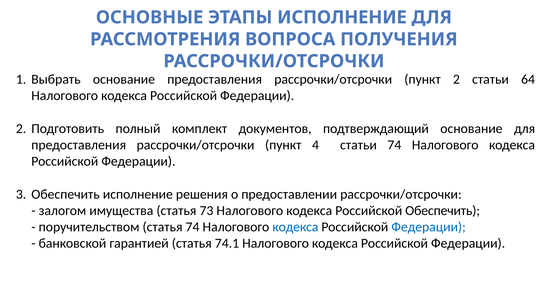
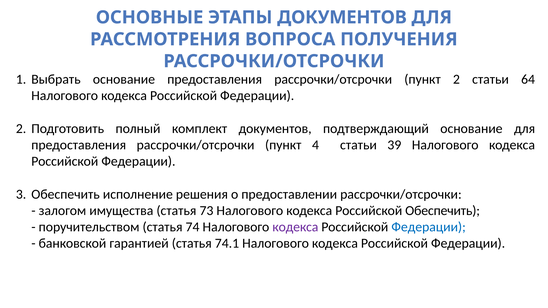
ЭТАПЫ ИСПОЛНЕНИЕ: ИСПОЛНЕНИЕ -> ДОКУМЕНТОВ
статьи 74: 74 -> 39
кодекса at (295, 227) colour: blue -> purple
